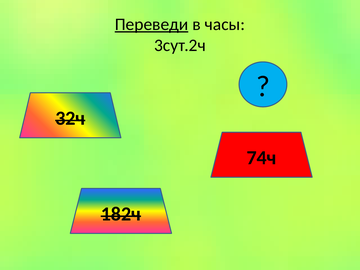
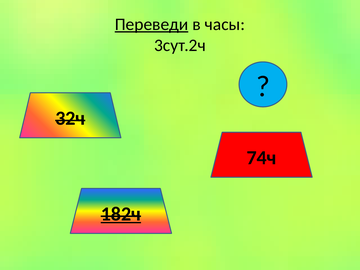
182ч underline: none -> present
